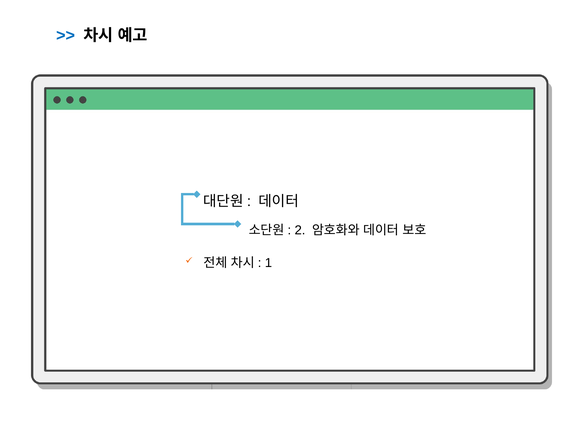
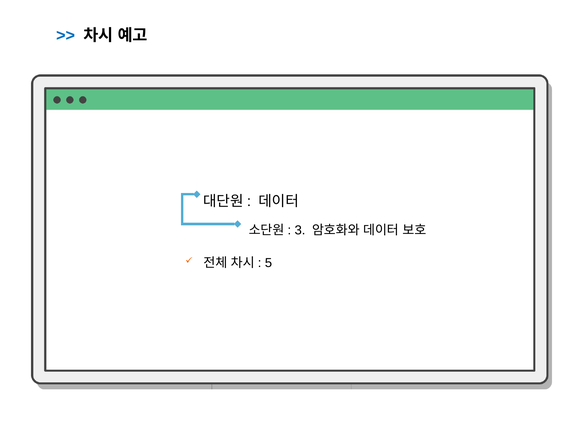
2: 2 -> 3
1: 1 -> 5
